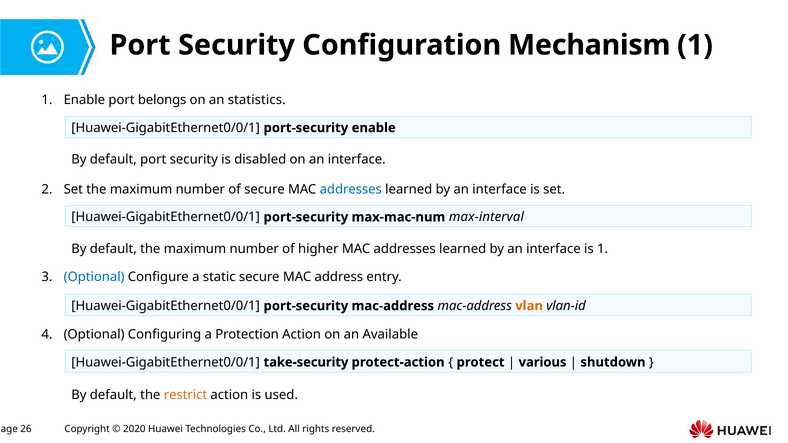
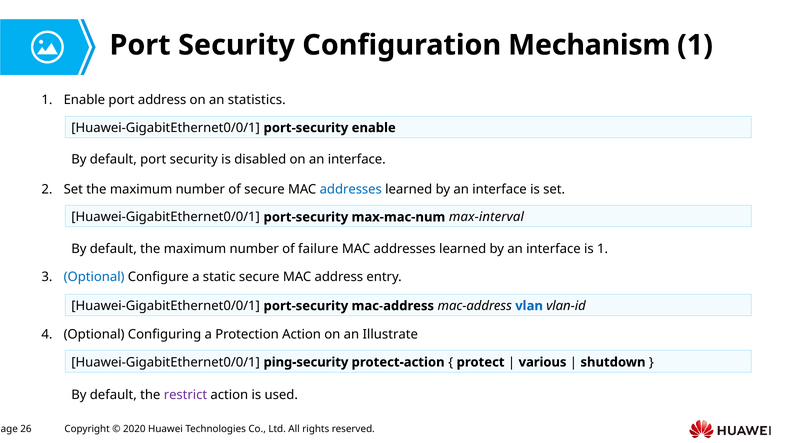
port belongs: belongs -> address
higher: higher -> failure
vlan colour: orange -> blue
Available: Available -> Illustrate
take-security: take-security -> ping-security
restrict colour: orange -> purple
